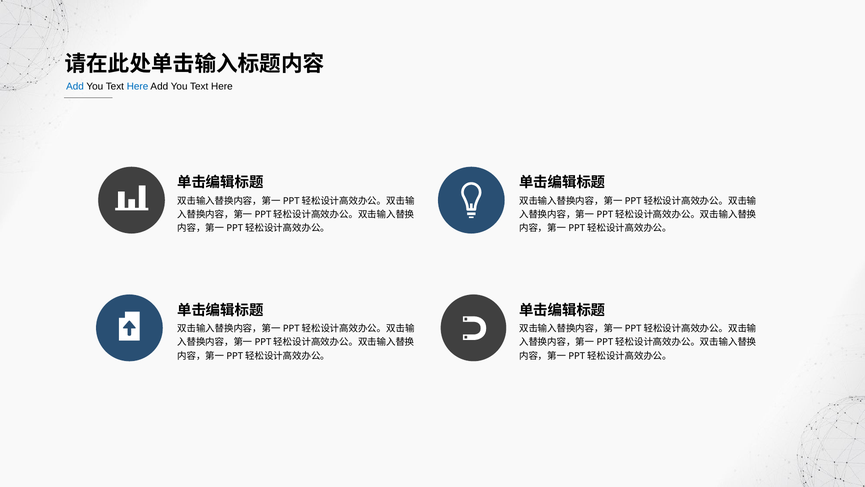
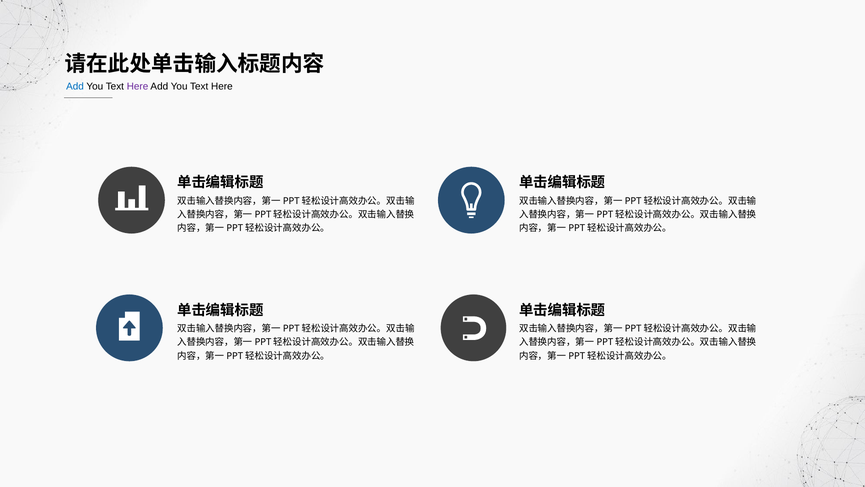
Here at (138, 86) colour: blue -> purple
